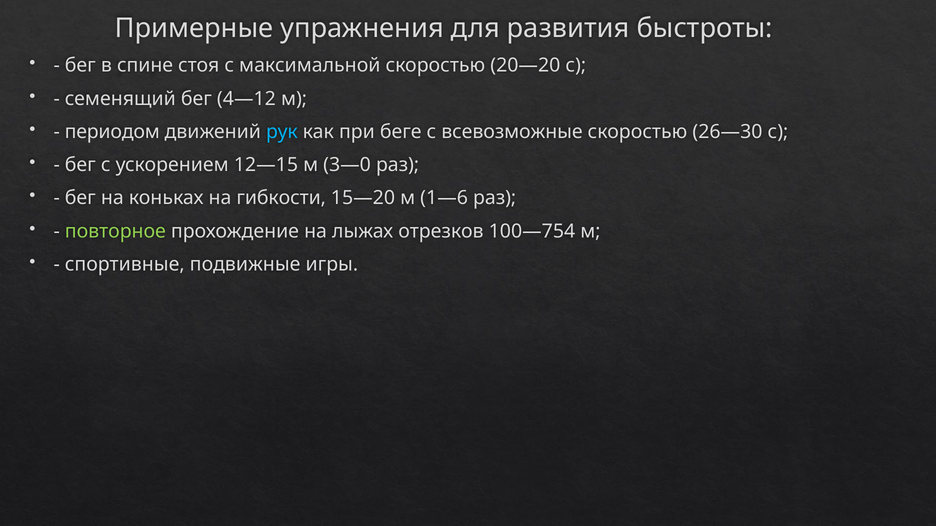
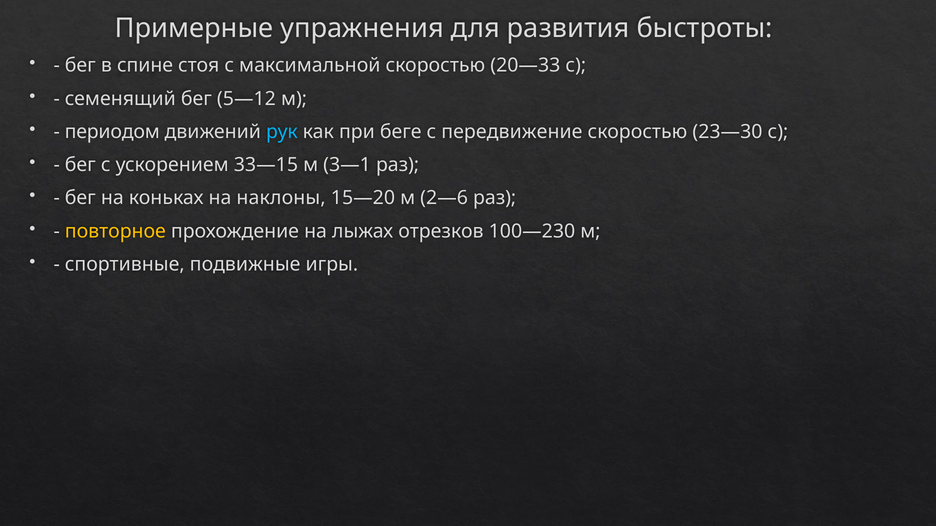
20—20: 20—20 -> 20—33
4—12: 4—12 -> 5—12
всевозможные: всевозможные -> передвижение
26—30: 26—30 -> 23—30
12—15: 12—15 -> 33—15
3—0: 3—0 -> 3—1
гибкости: гибкости -> наклоны
1—6: 1—6 -> 2—6
повторное colour: light green -> yellow
100—754: 100—754 -> 100—230
